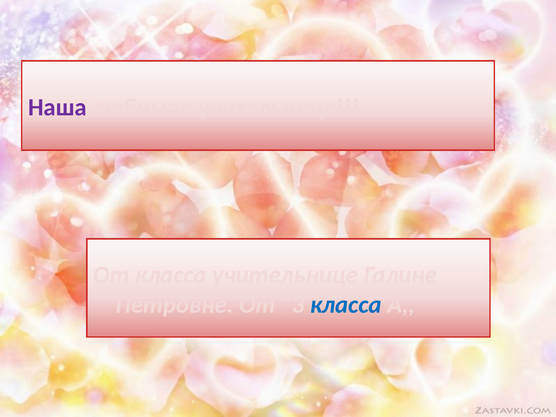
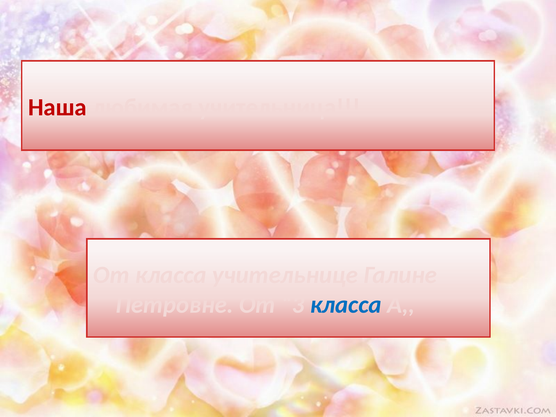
Наша colour: purple -> red
